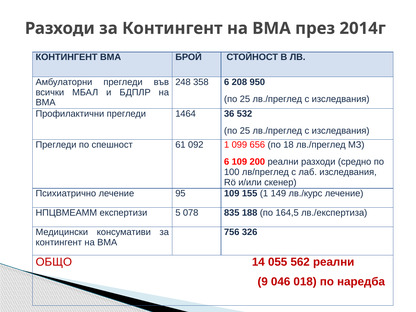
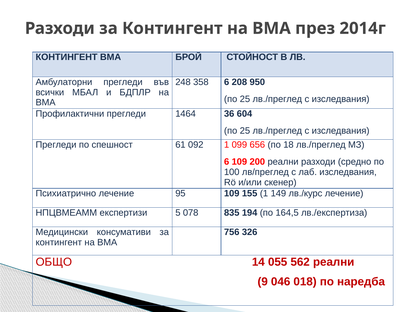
532: 532 -> 604
188: 188 -> 194
